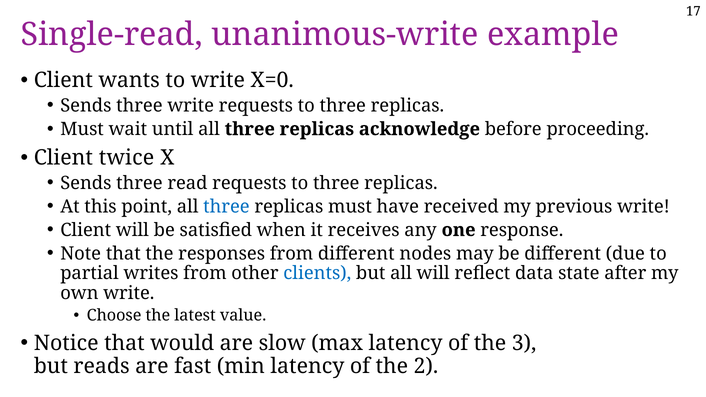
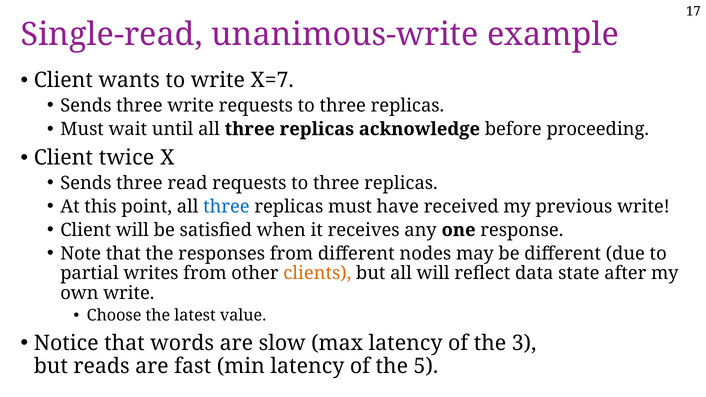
X=0: X=0 -> X=7
clients colour: blue -> orange
would: would -> words
2: 2 -> 5
